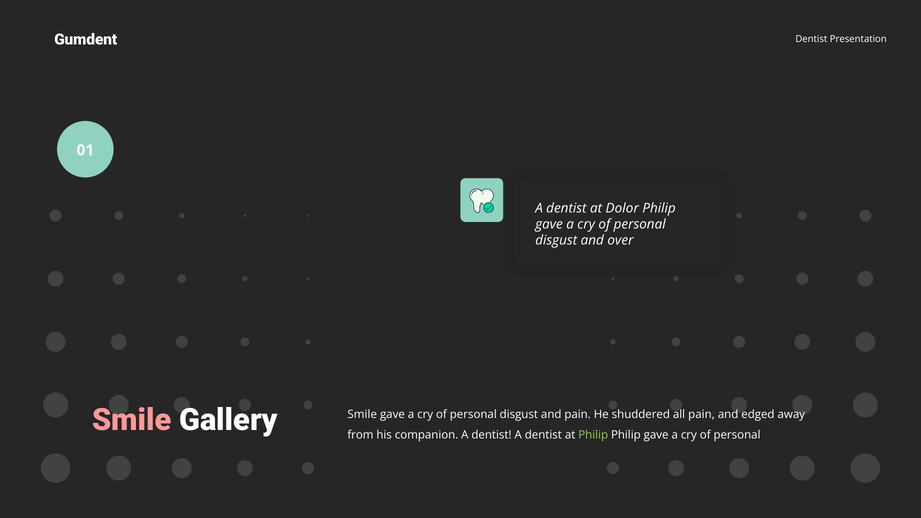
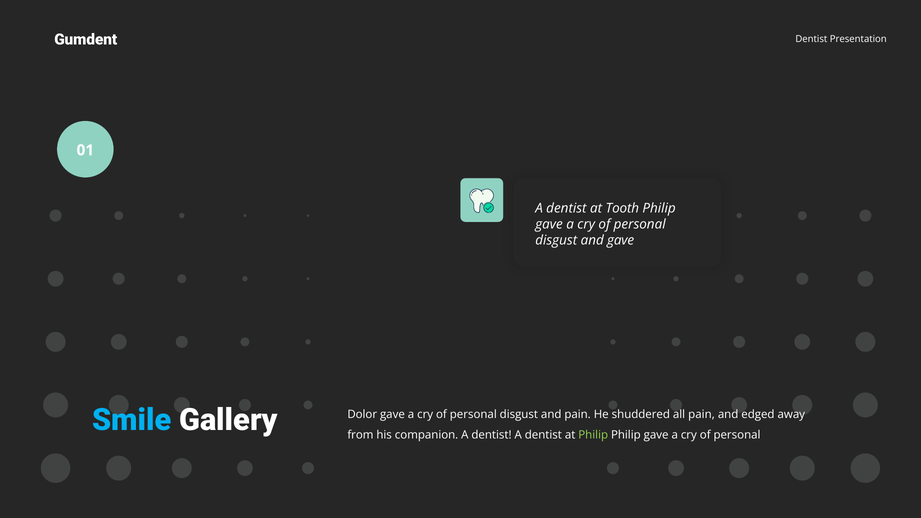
Dolor: Dolor -> Tooth
and over: over -> gave
Smile at (132, 420) colour: pink -> light blue
Gallery Smile: Smile -> Dolor
